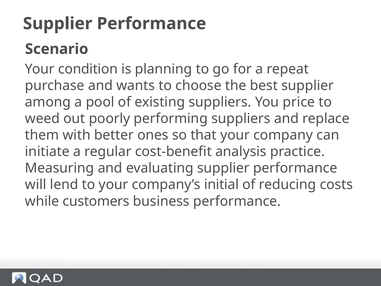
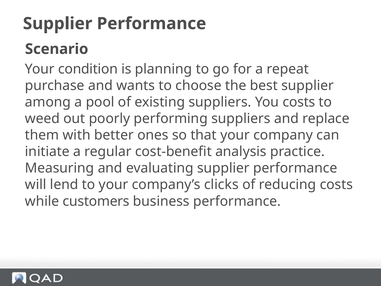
You price: price -> costs
initial: initial -> clicks
